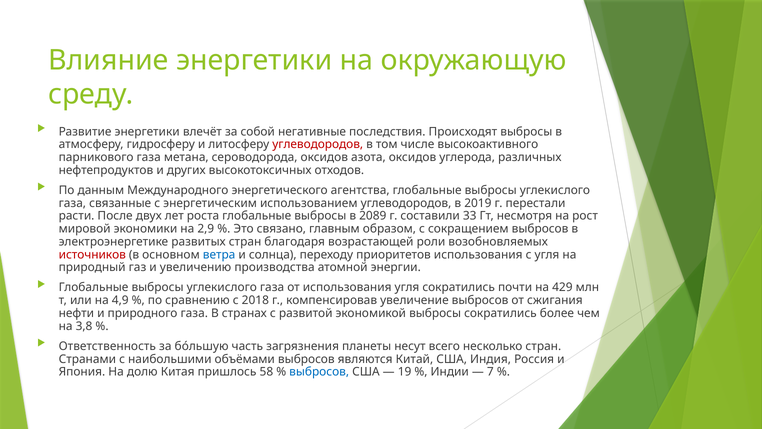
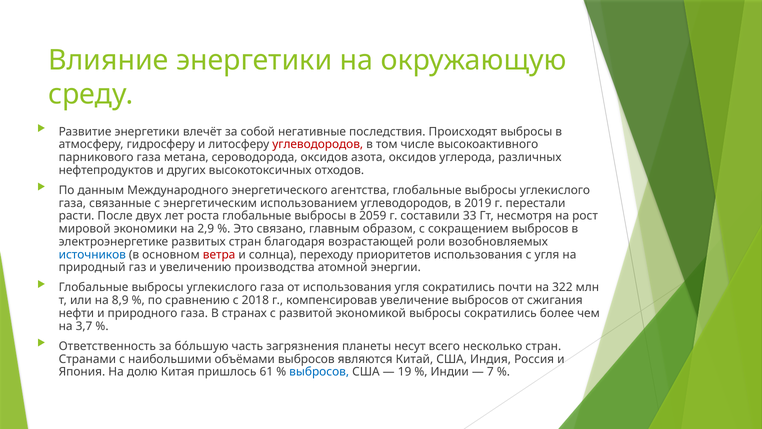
2089: 2089 -> 2059
источников colour: red -> blue
ветра colour: blue -> red
429: 429 -> 322
4,9: 4,9 -> 8,9
3,8: 3,8 -> 3,7
58: 58 -> 61
